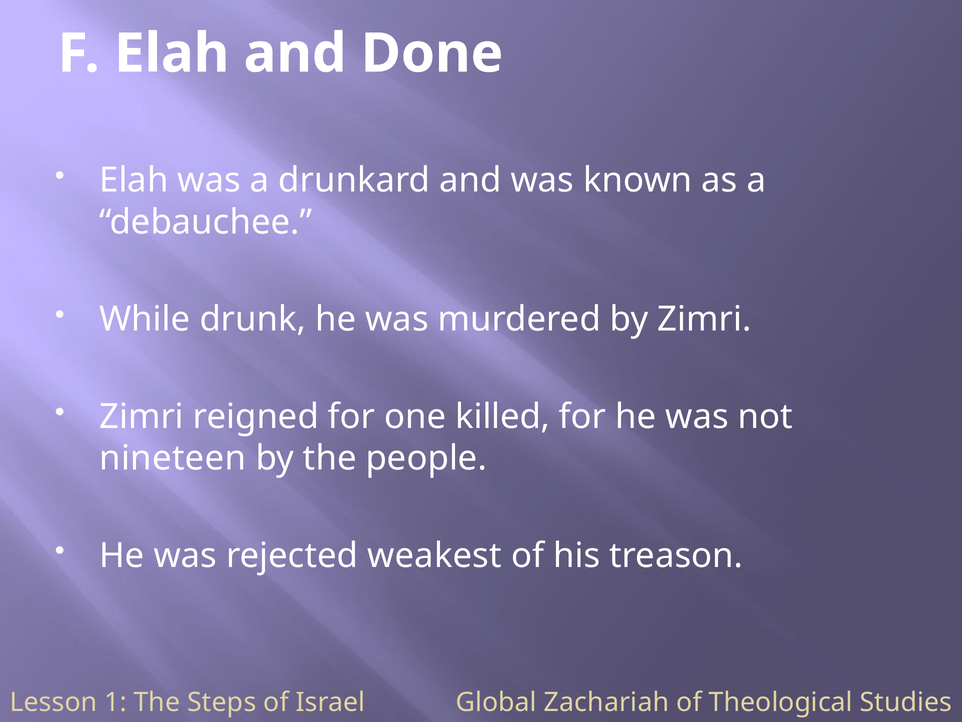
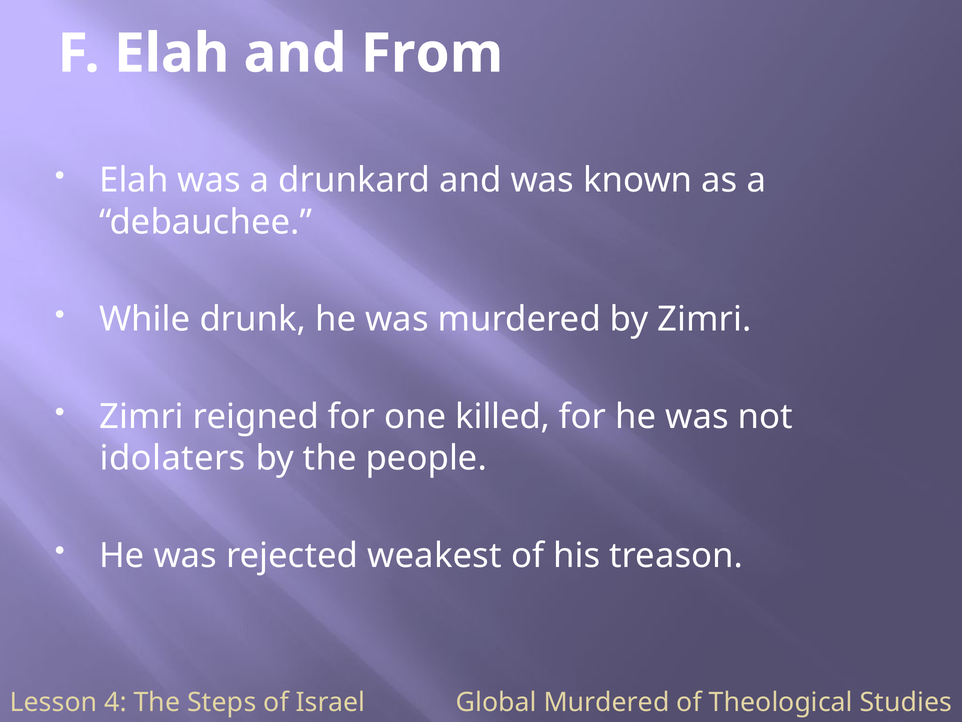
Done: Done -> From
nineteen: nineteen -> idolaters
1: 1 -> 4
Global Zachariah: Zachariah -> Murdered
